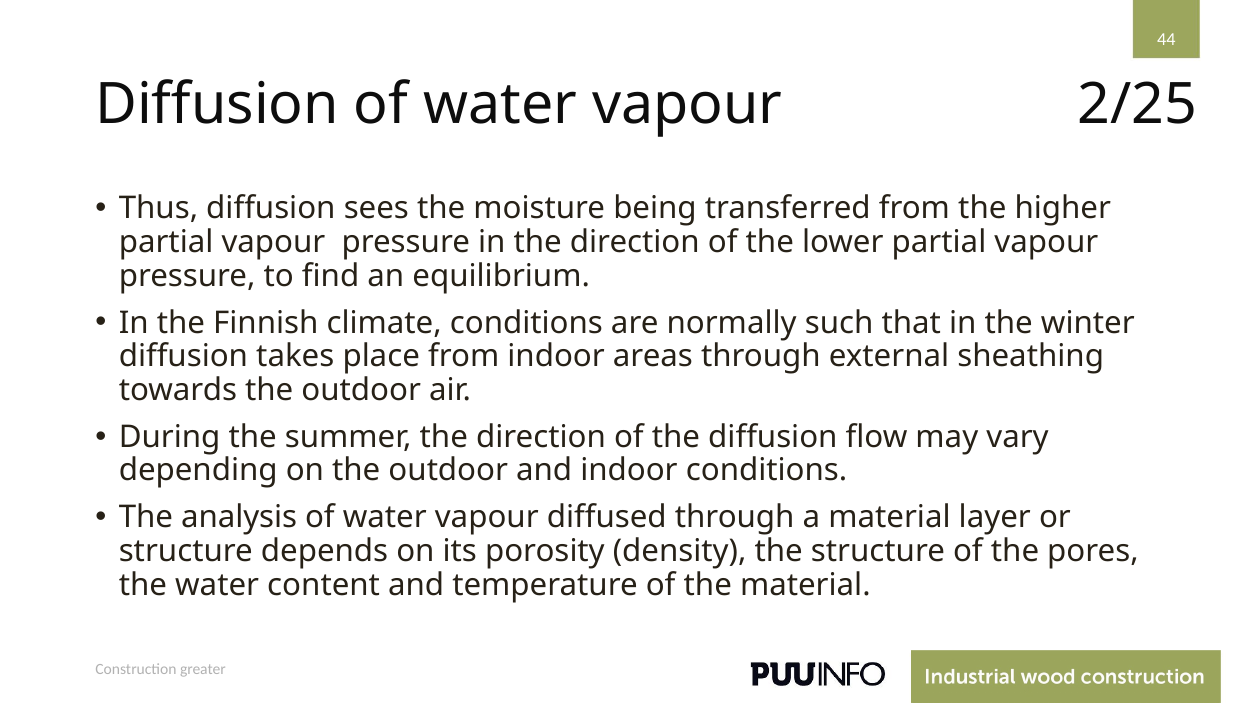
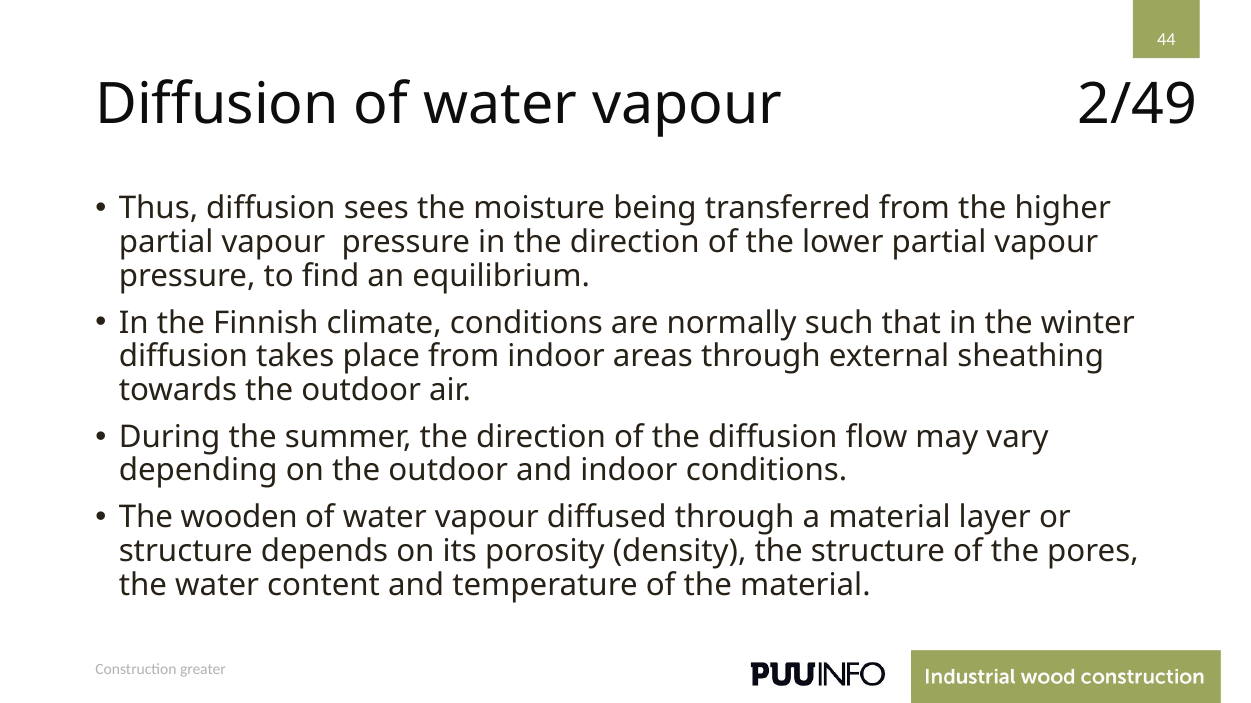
2/25: 2/25 -> 2/49
analysis: analysis -> wooden
